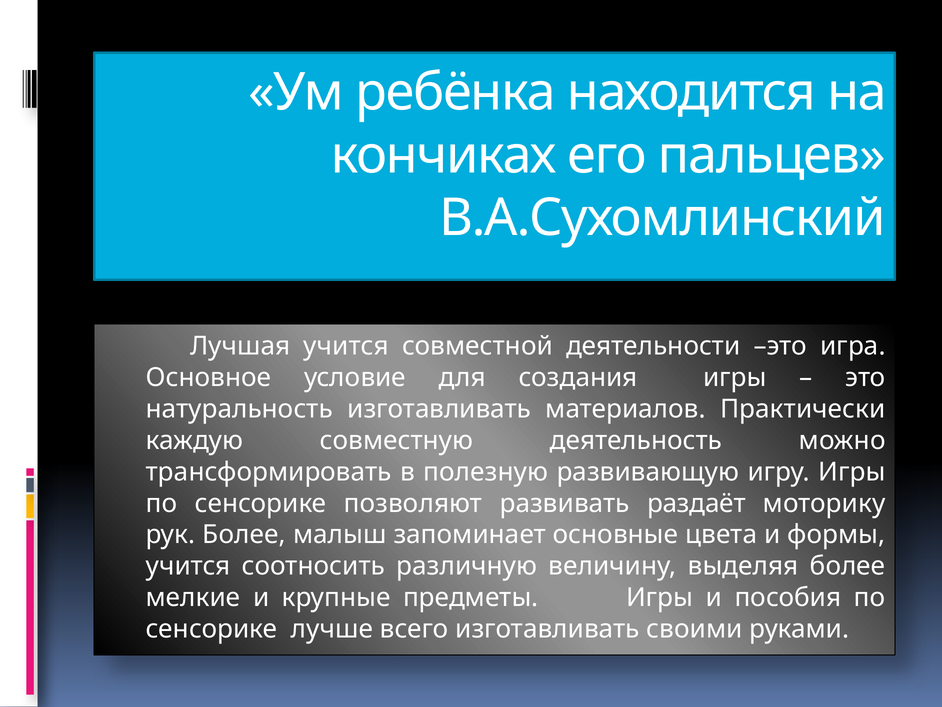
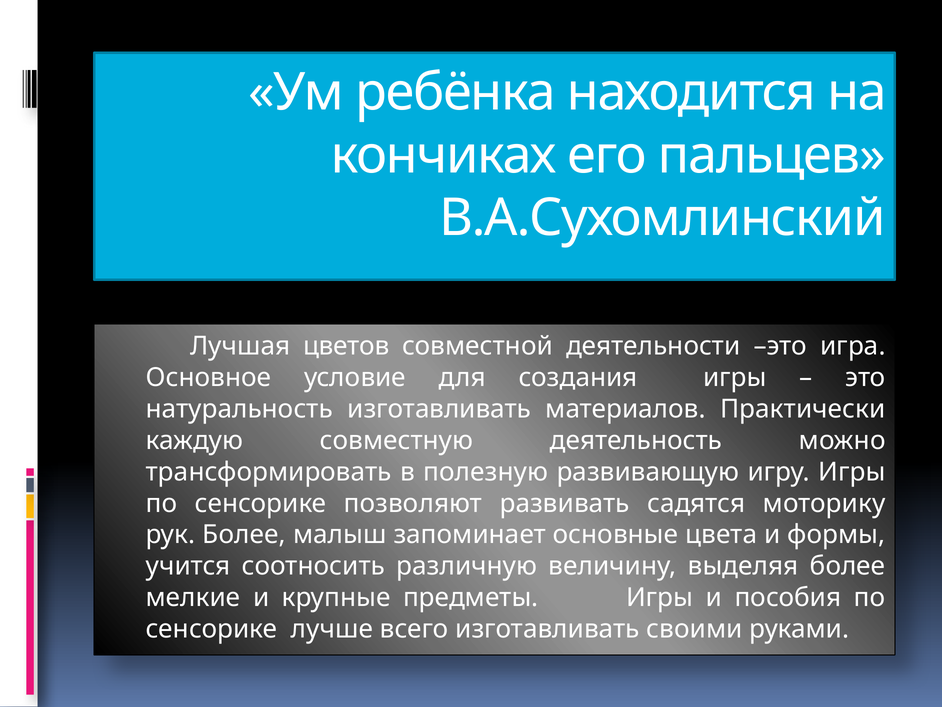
Лучшая учится: учится -> цветов
раздаёт: раздаёт -> садятся
